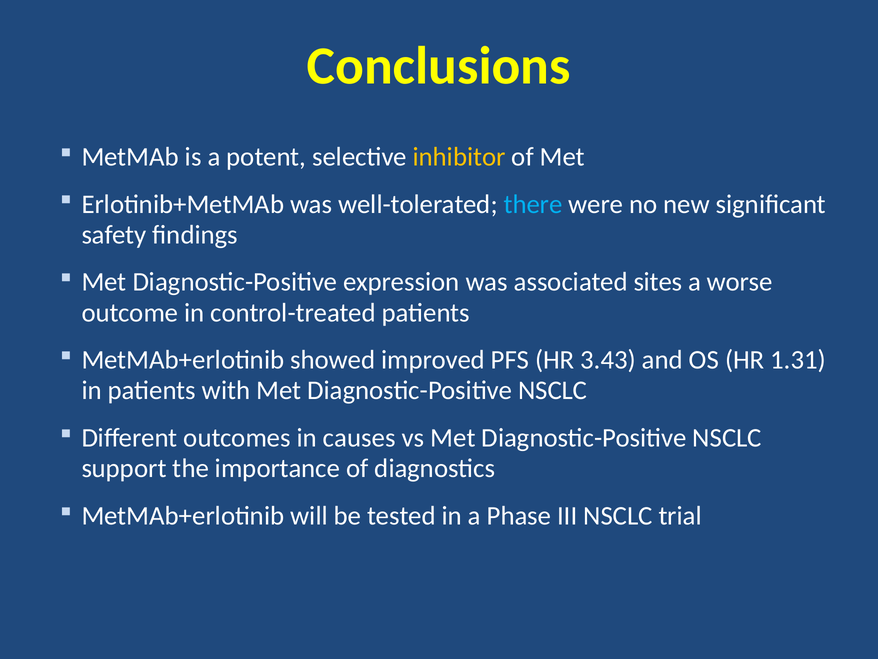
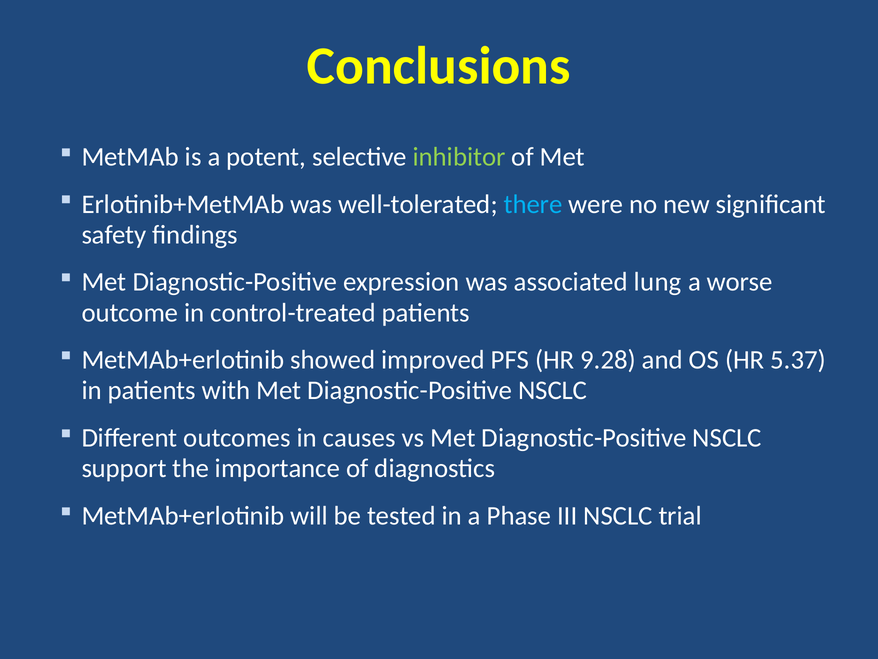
inhibitor colour: yellow -> light green
sites: sites -> lung
3.43: 3.43 -> 9.28
1.31: 1.31 -> 5.37
